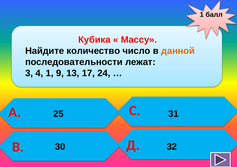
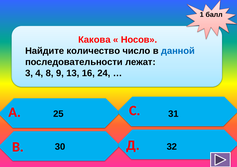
Кубика: Кубика -> Какова
Массу: Массу -> Носов
данной colour: orange -> blue
4 1: 1 -> 8
17: 17 -> 16
